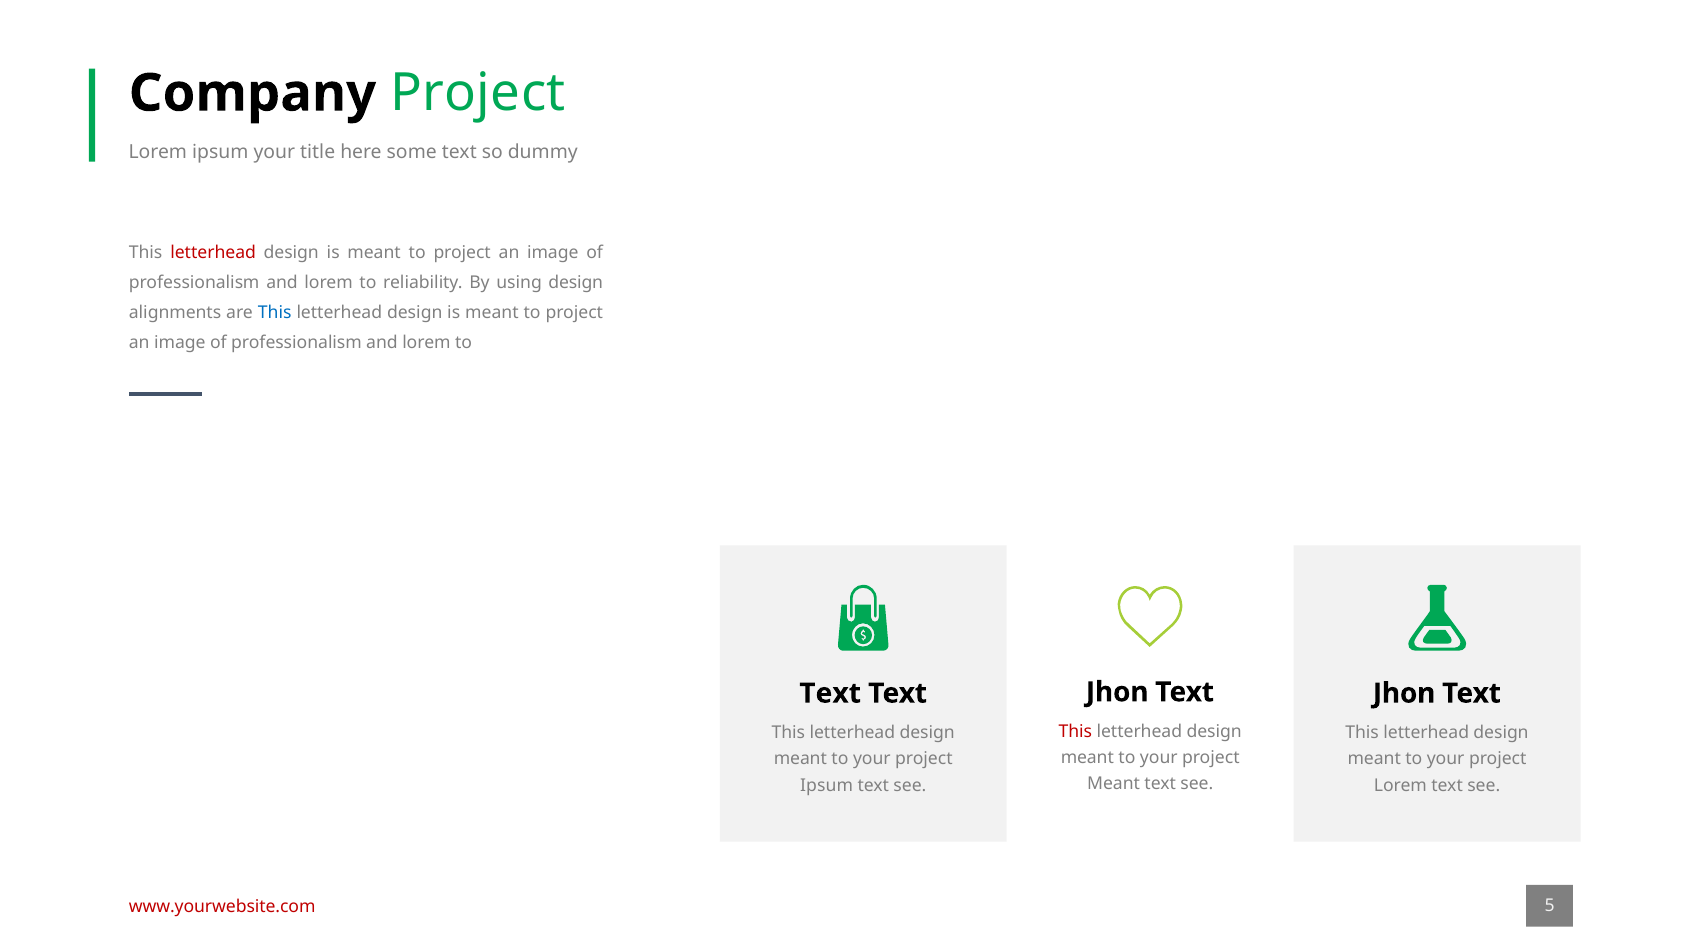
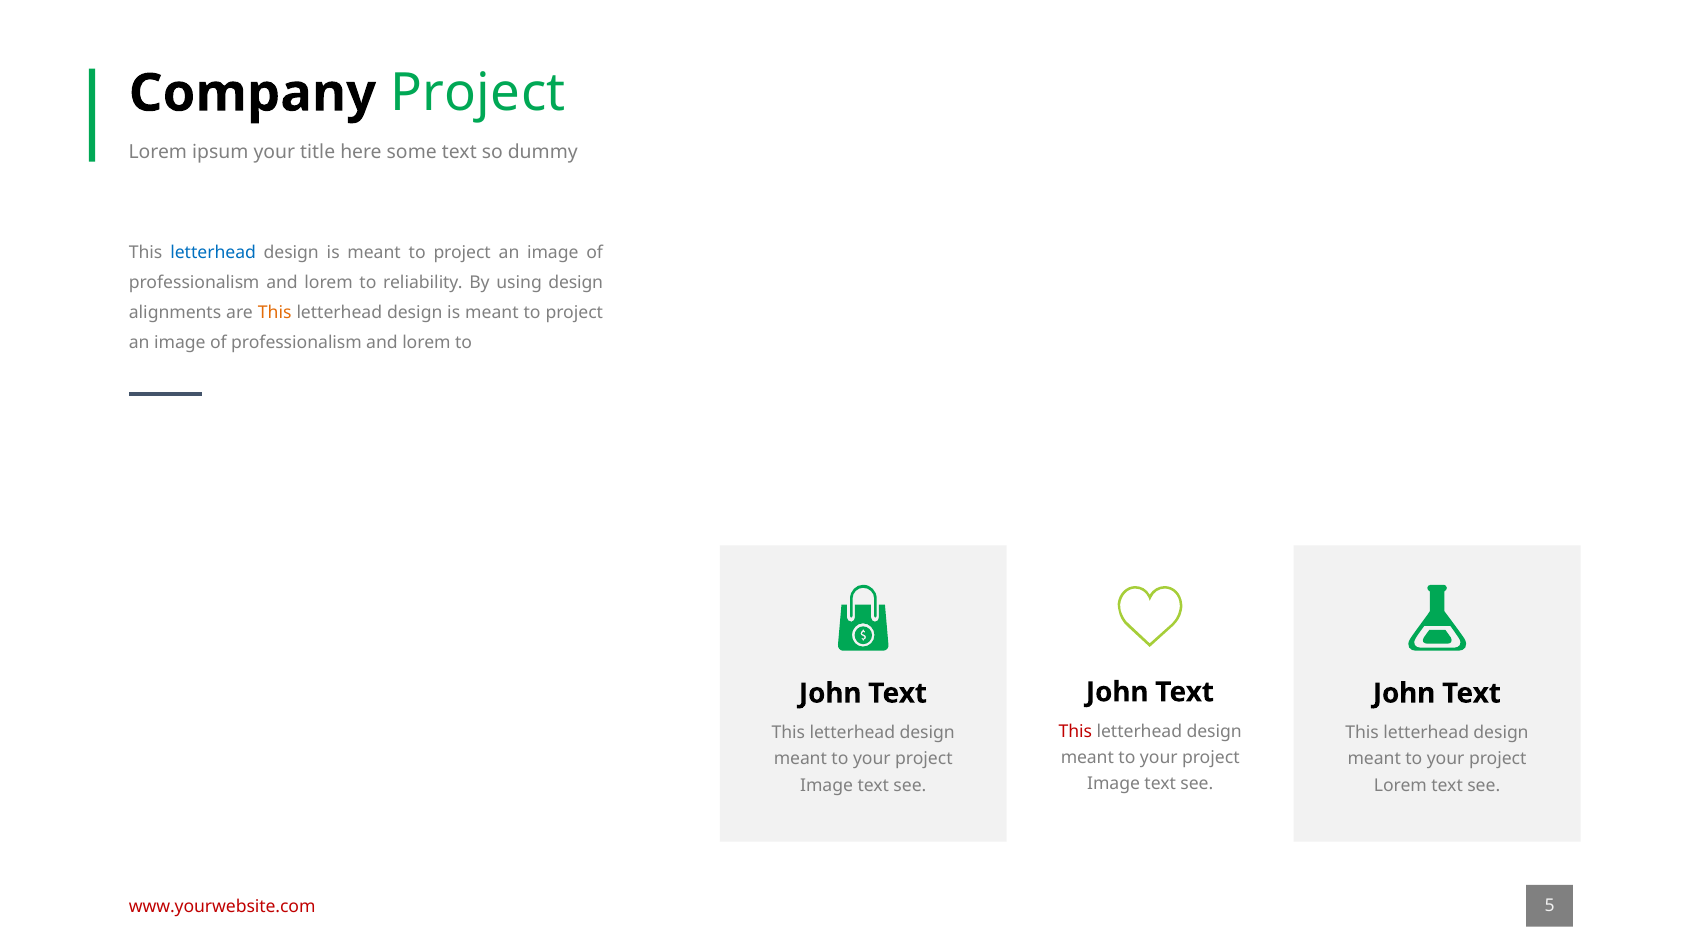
letterhead at (213, 253) colour: red -> blue
This at (275, 313) colour: blue -> orange
Jhon at (1117, 692): Jhon -> John
Text at (830, 693): Text -> John
Jhon at (1404, 693): Jhon -> John
Meant at (1114, 784): Meant -> Image
Ipsum at (827, 785): Ipsum -> Image
